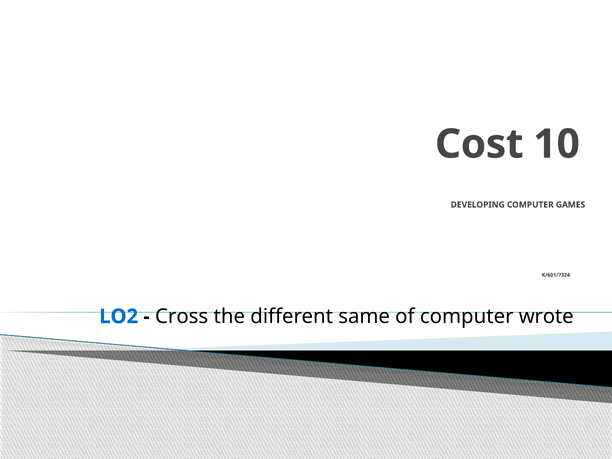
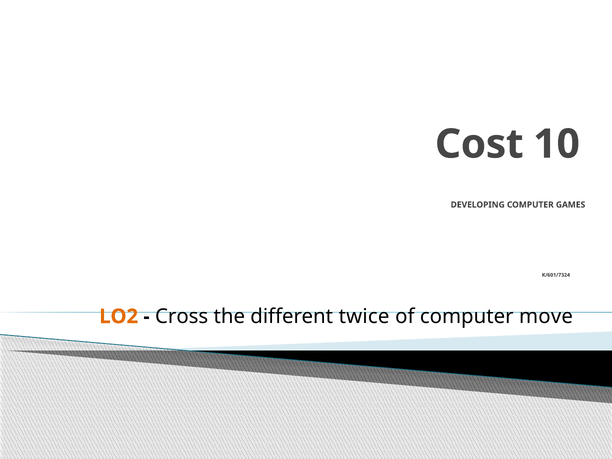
LO2 colour: blue -> orange
same: same -> twice
wrote: wrote -> move
